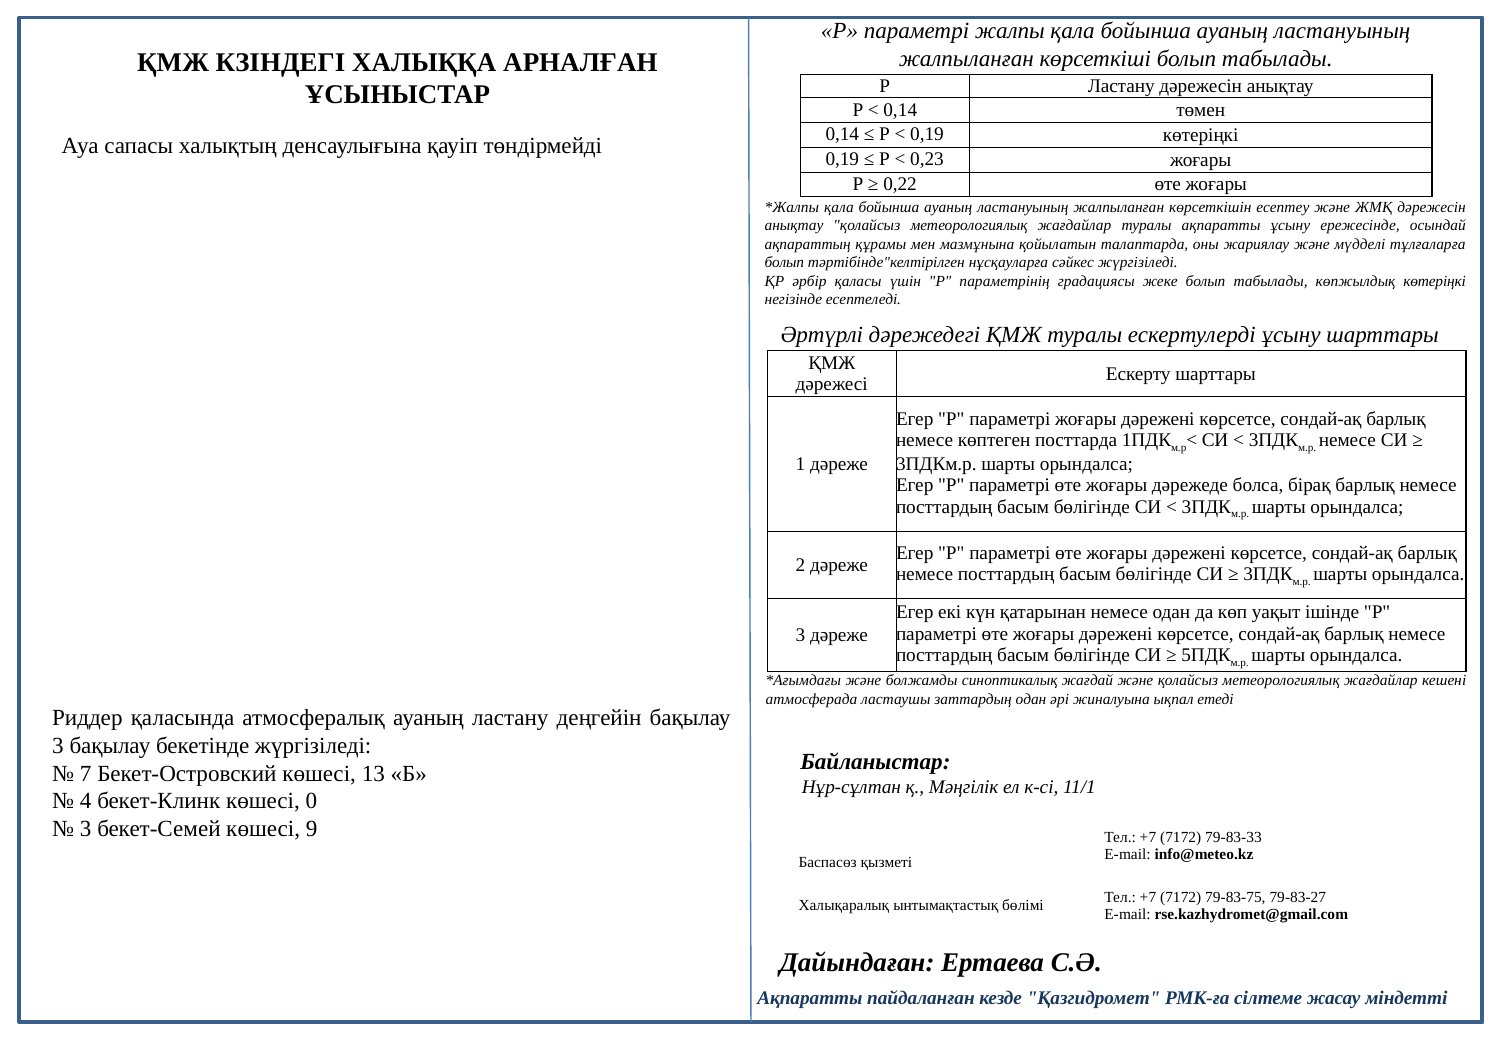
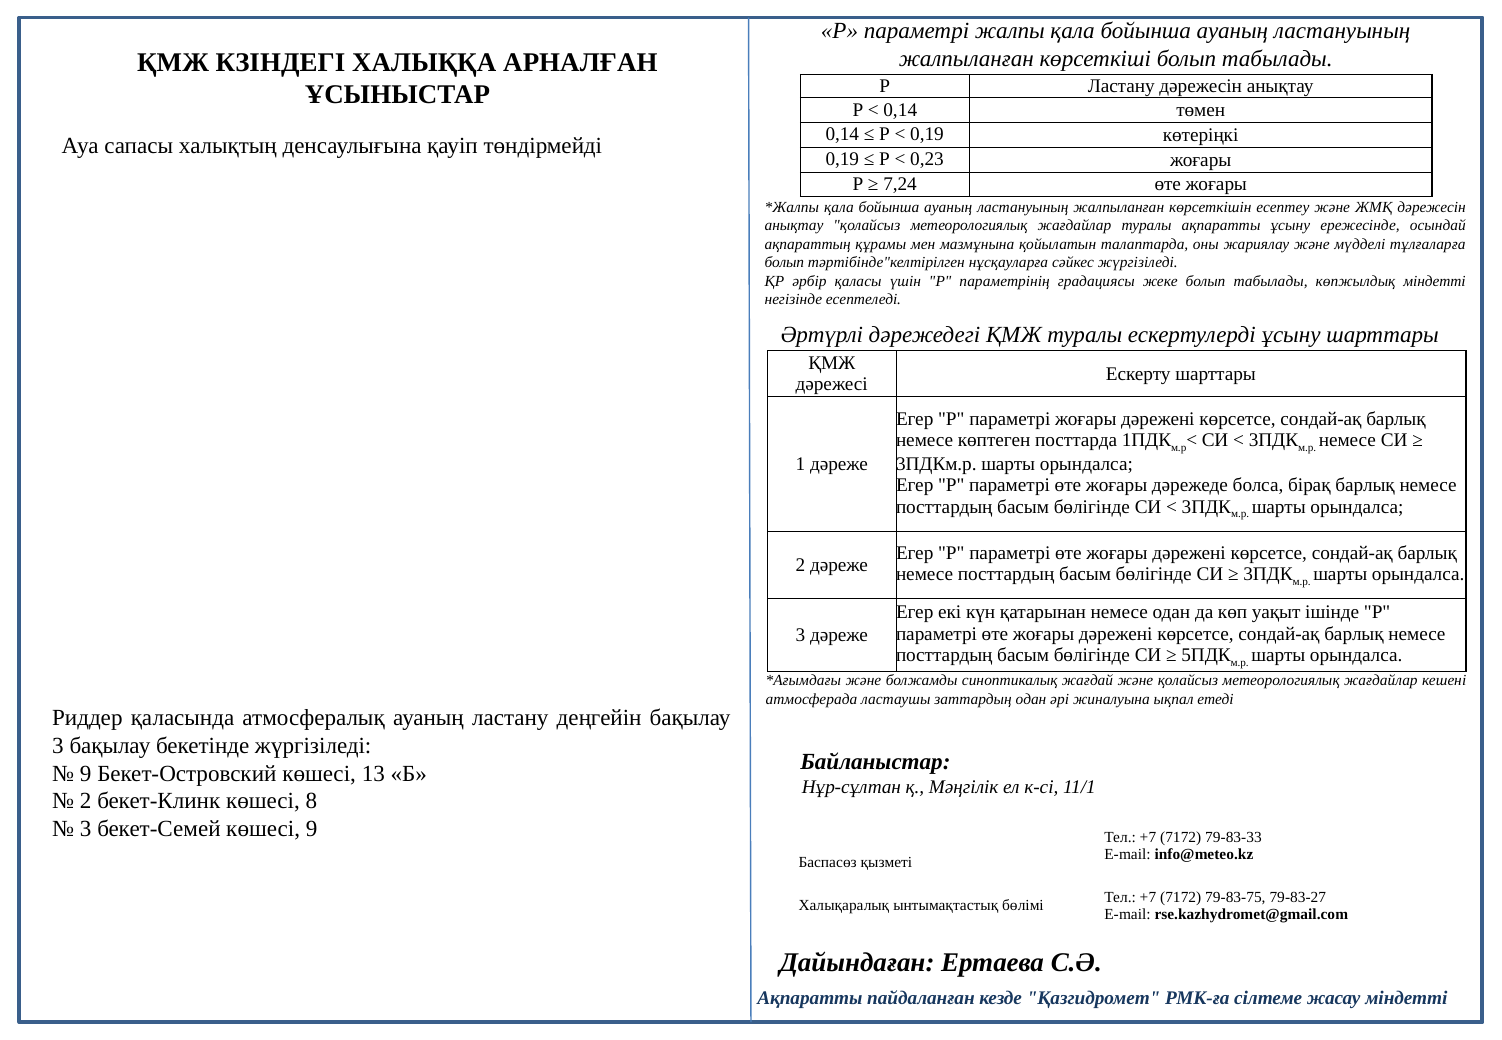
0,22: 0,22 -> 7,24
көпжылдық көтеріңкі: көтеріңкі -> міндетті
7 at (86, 773): 7 -> 9
4 at (86, 801): 4 -> 2
0: 0 -> 8
